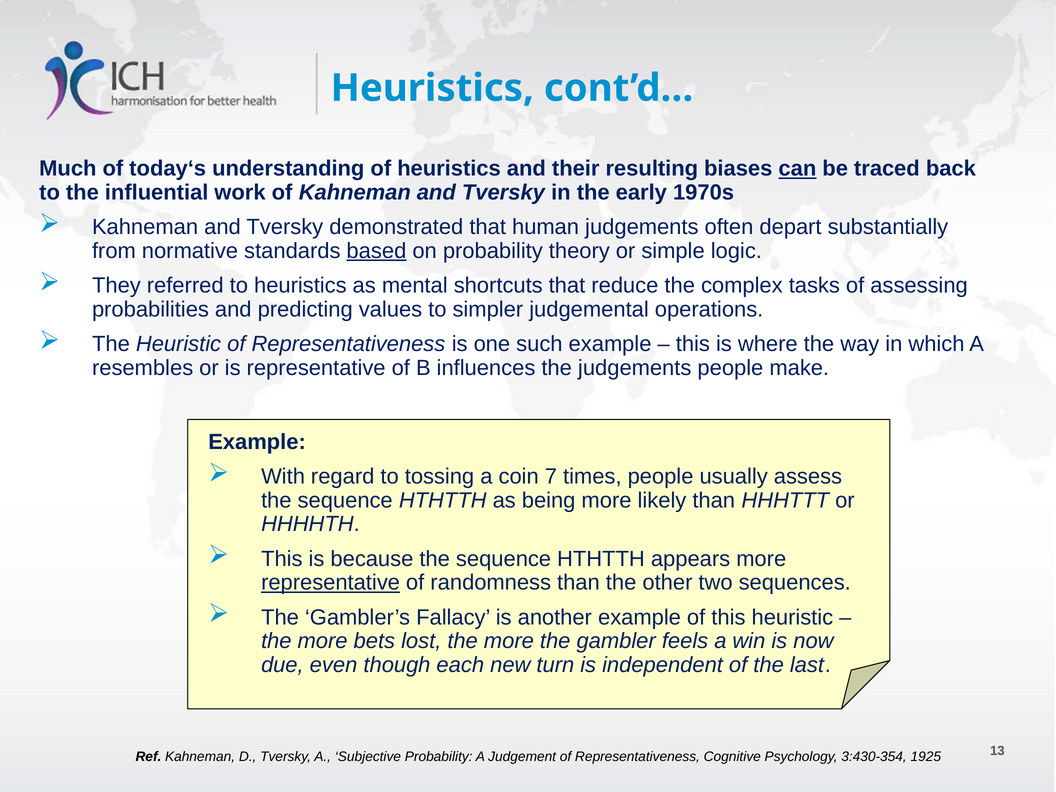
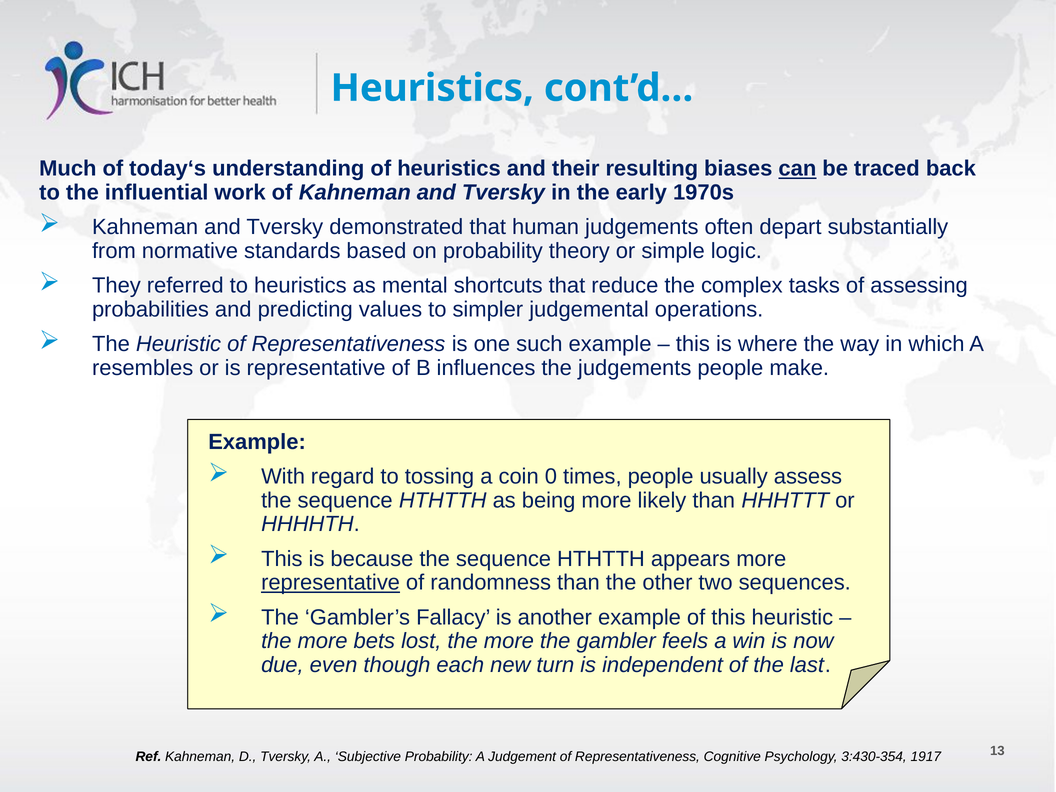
based underline: present -> none
7: 7 -> 0
1925: 1925 -> 1917
